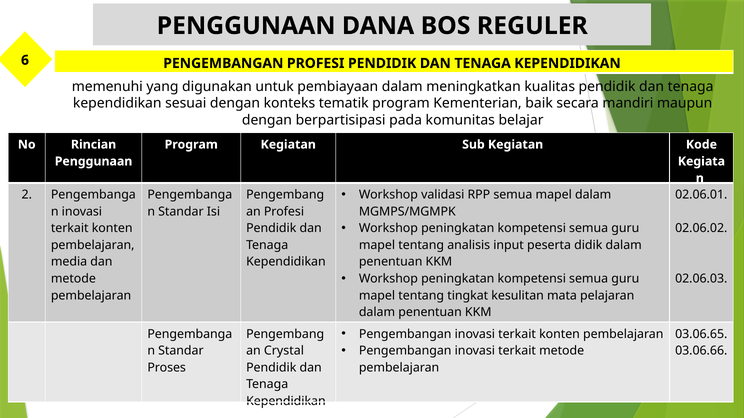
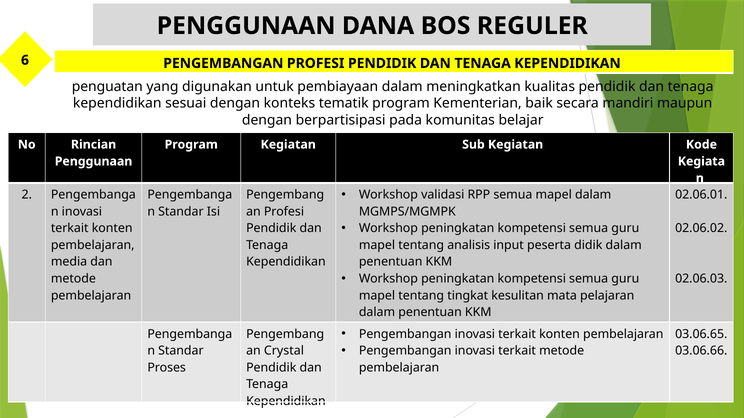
memenuhi: memenuhi -> penguatan
